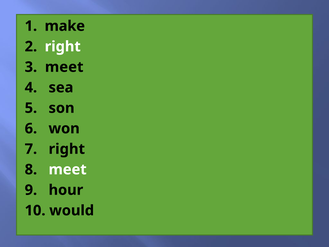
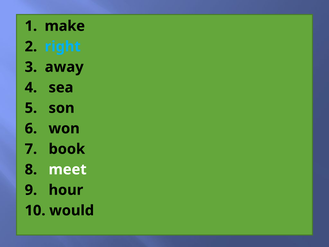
right at (63, 46) colour: white -> light blue
3 meet: meet -> away
7 right: right -> book
